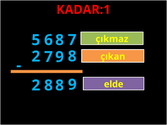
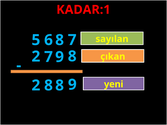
çıkmaz: çıkmaz -> sayılan
elde: elde -> yeni
